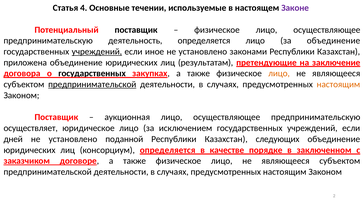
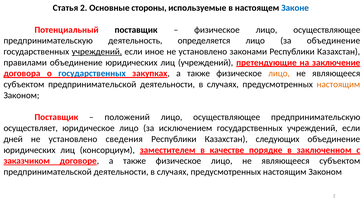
Статья 4: 4 -> 2
течении: течении -> стороны
Законе colour: purple -> blue
приложена: приложена -> правилами
лиц результатам: результатам -> учреждений
государственных at (92, 73) colour: black -> blue
предпринимательской at (92, 84) underline: present -> none
аукционная: аукционная -> положений
поданной: поданной -> сведения
консорциум определяется: определяется -> заместителем
